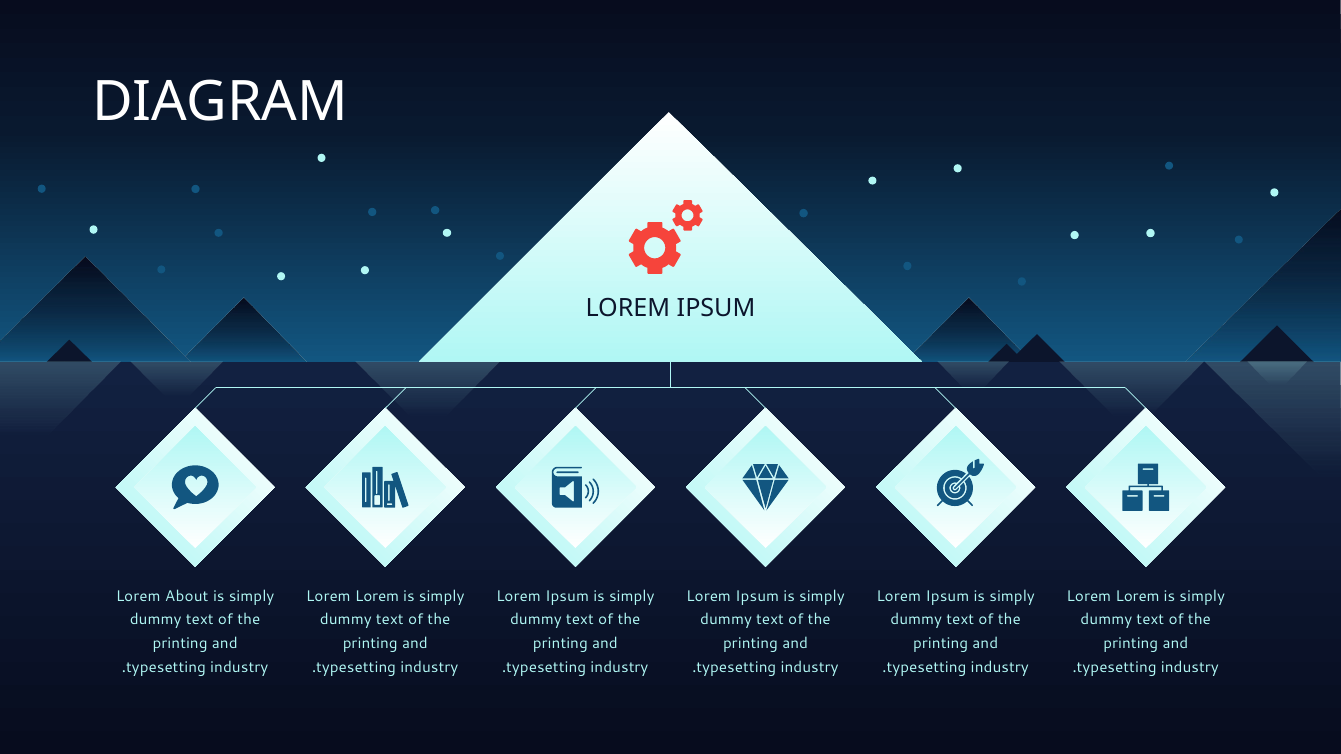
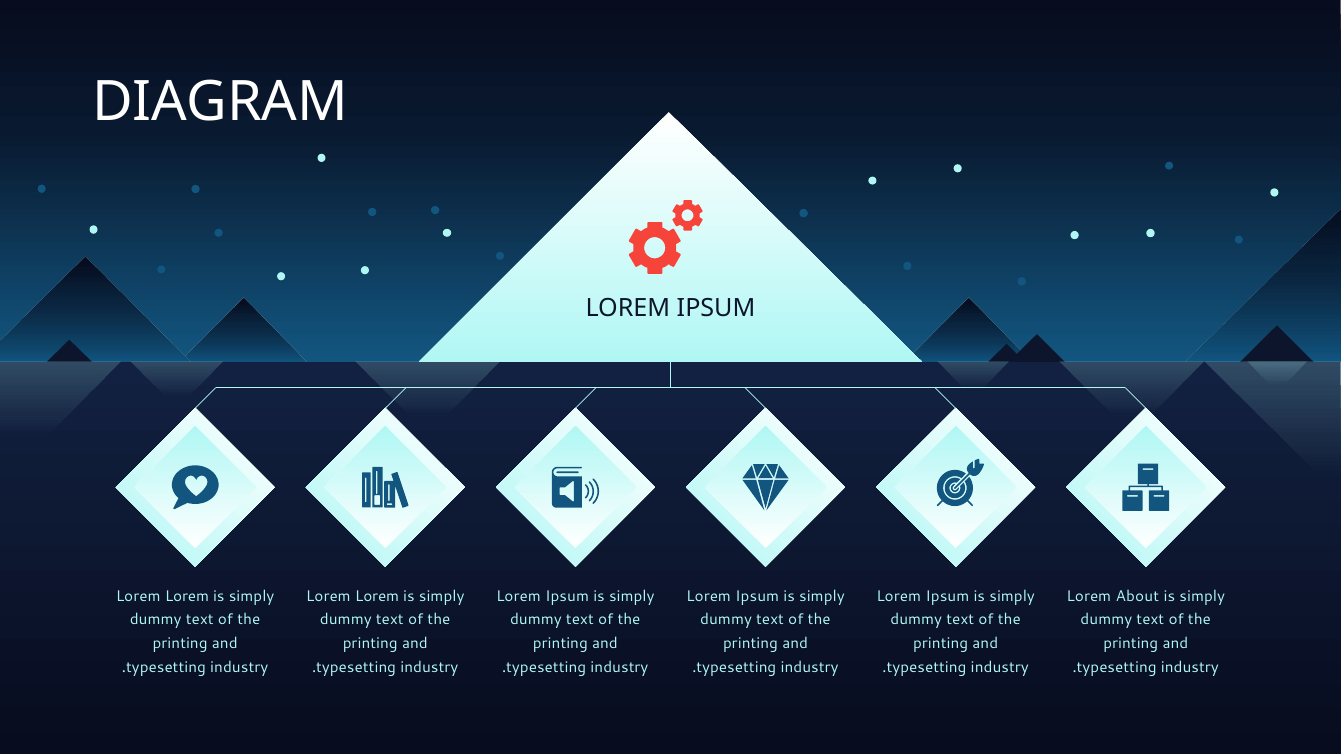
About at (187, 596): About -> Lorem
Lorem at (1138, 596): Lorem -> About
